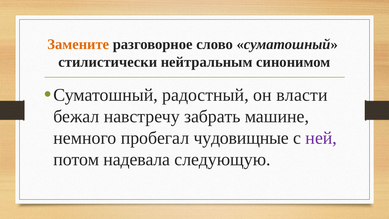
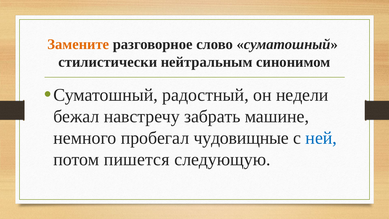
власти: власти -> недели
ней colour: purple -> blue
надевала: надевала -> пишется
